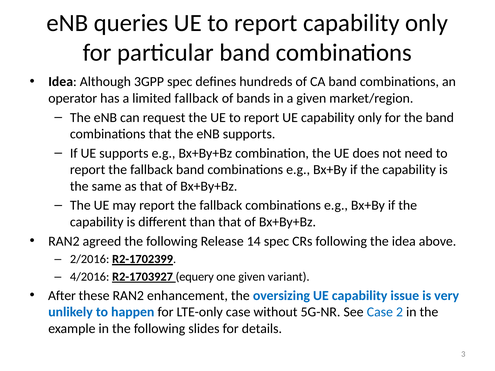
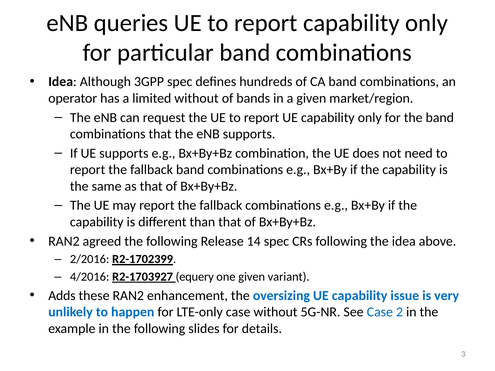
limited fallback: fallback -> without
After: After -> Adds
